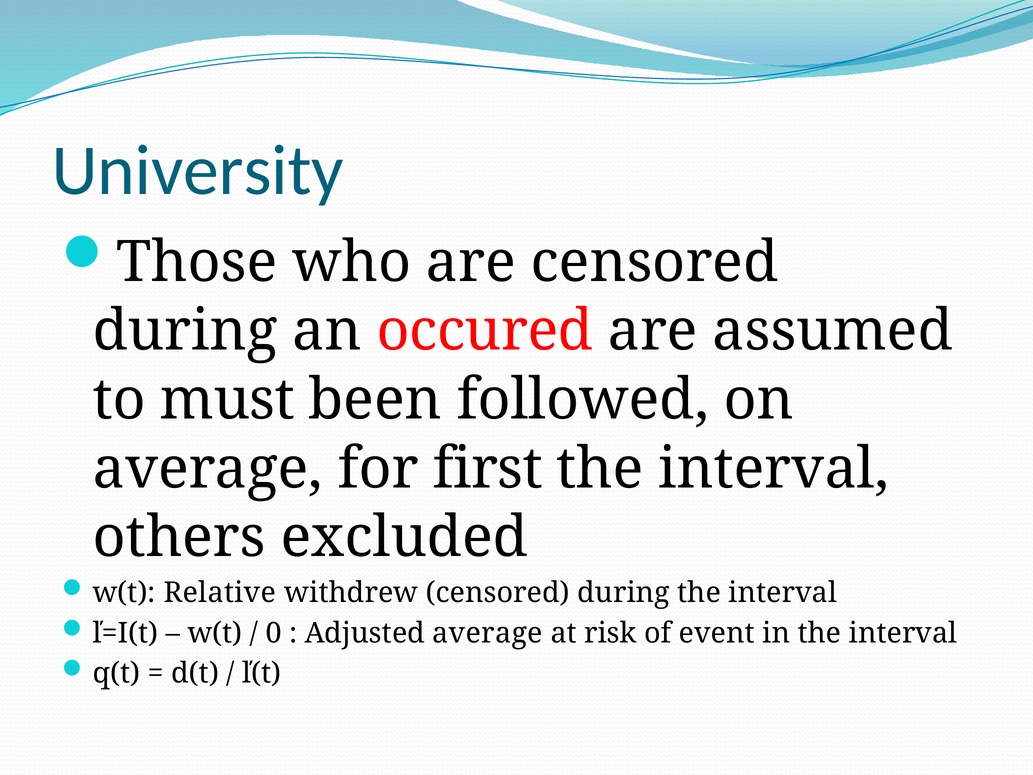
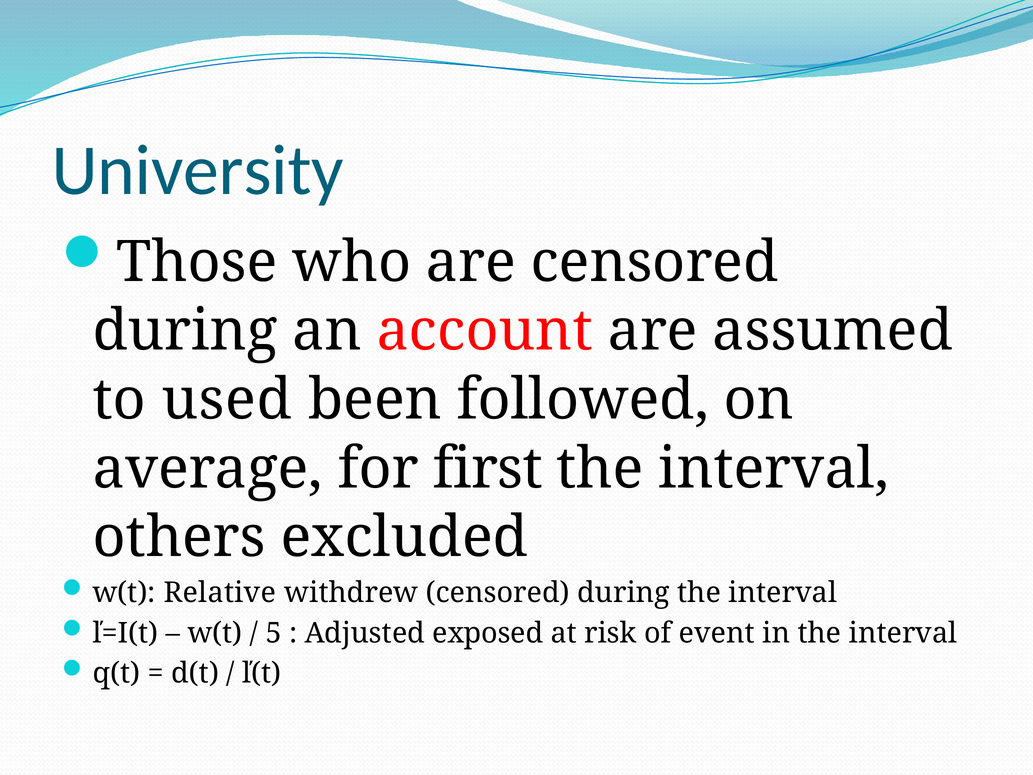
occured: occured -> account
must: must -> used
0: 0 -> 5
Adjusted average: average -> exposed
